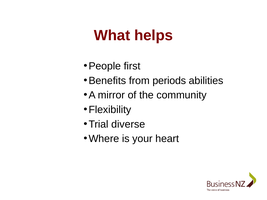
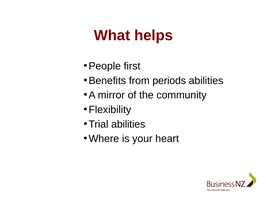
Trial diverse: diverse -> abilities
